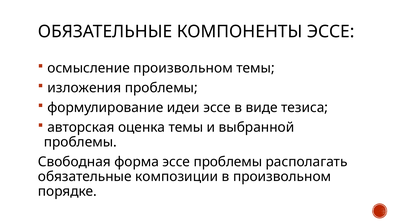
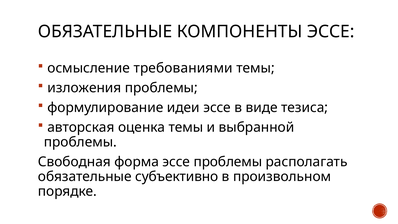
осмысление произвольном: произвольном -> требованиями
композиции: композиции -> субъективно
